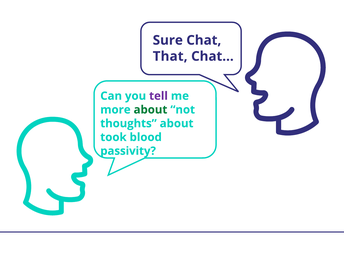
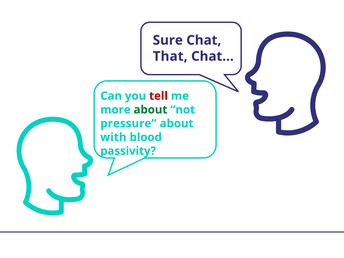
tell colour: purple -> red
thoughts: thoughts -> pressure
took: took -> with
